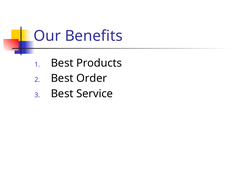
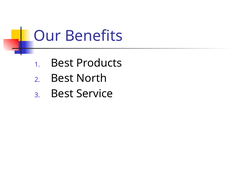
Order: Order -> North
